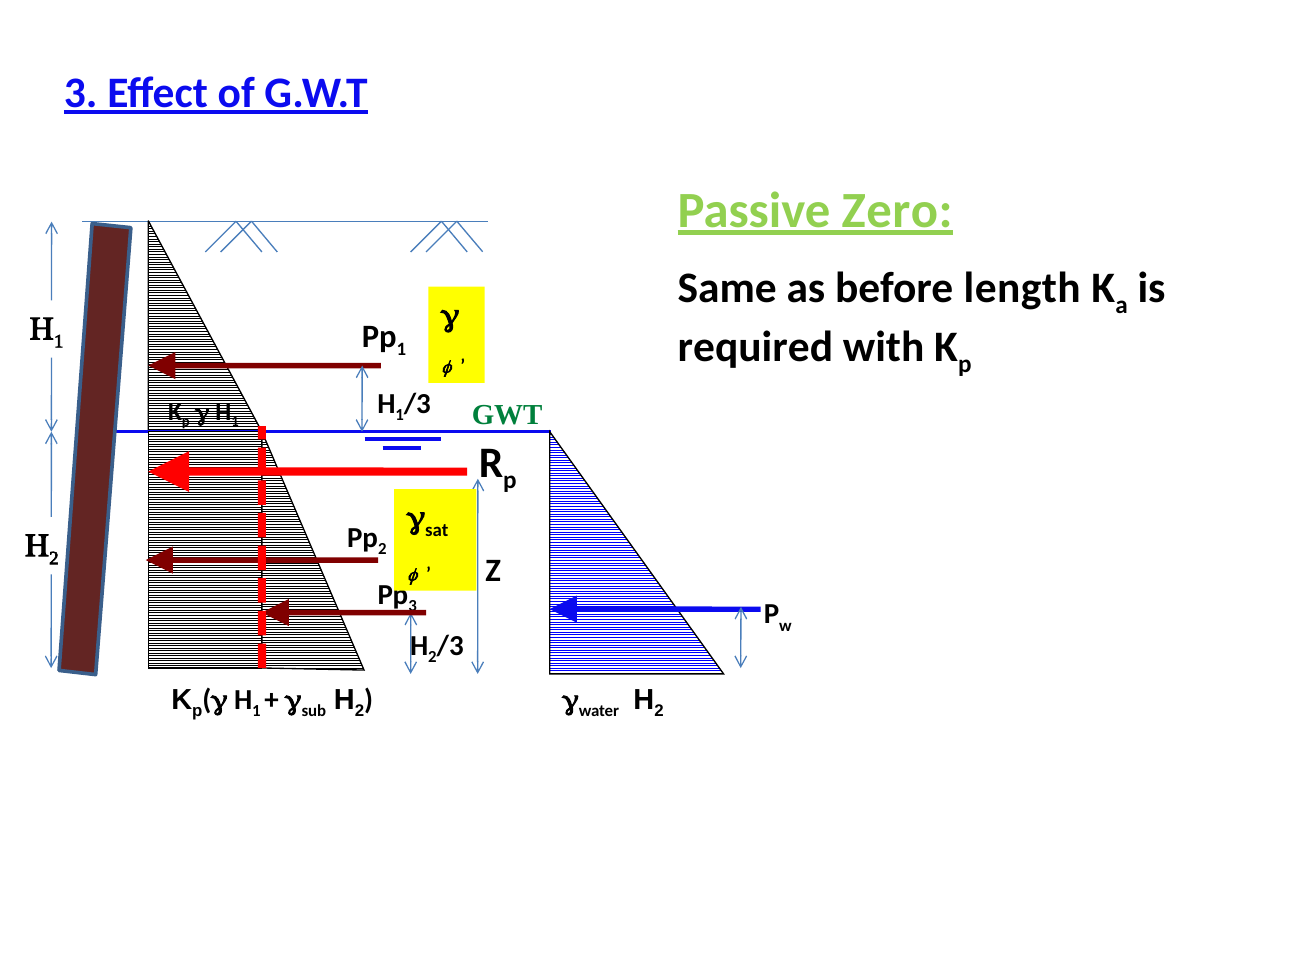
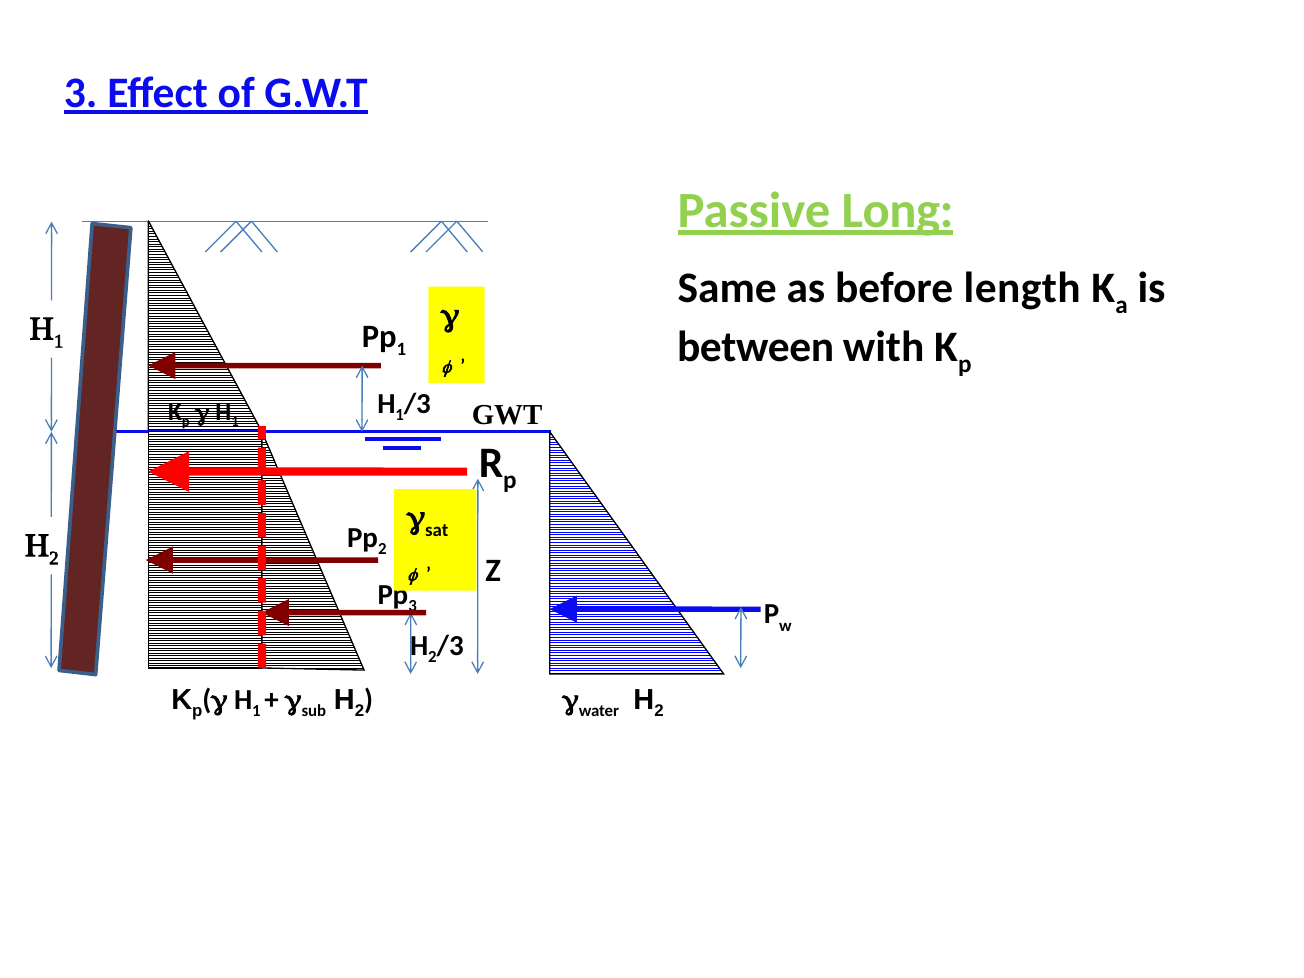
Zero: Zero -> Long
required: required -> between
GWT colour: green -> black
